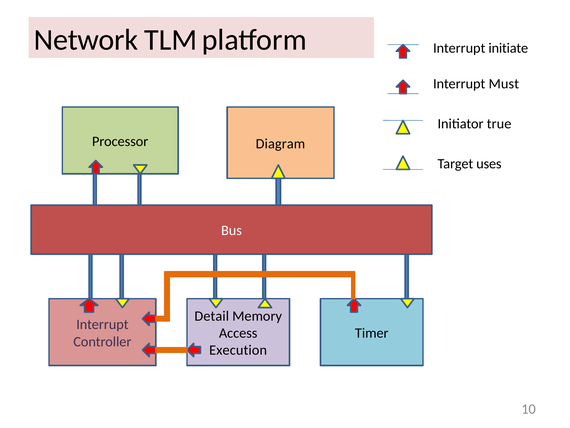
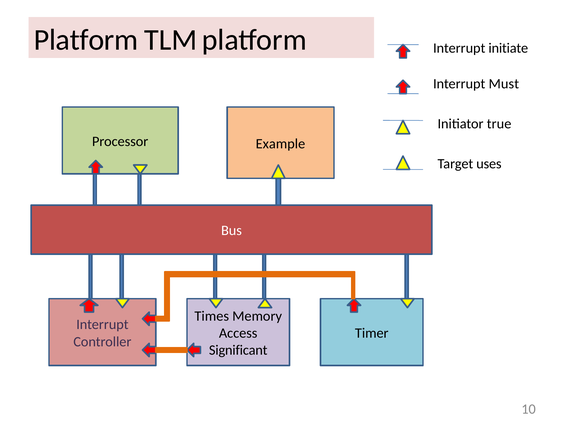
Network at (86, 40): Network -> Platform
Diagram: Diagram -> Example
Detail: Detail -> Times
Execution: Execution -> Significant
